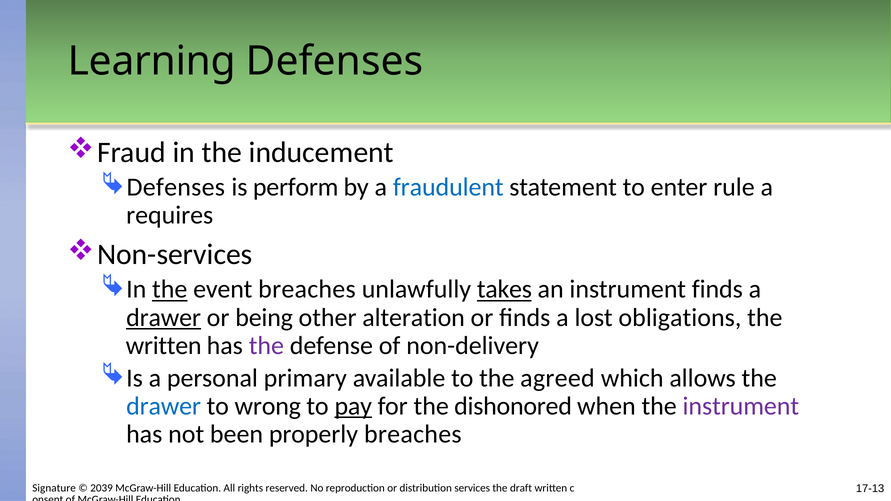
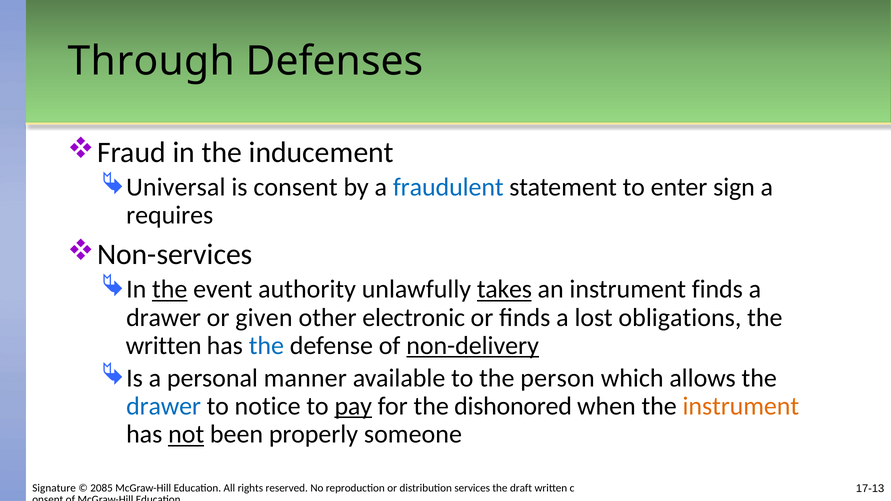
Learning: Learning -> Through
Defenses at (176, 187): Defenses -> Universal
perform: perform -> consent
rule: rule -> sign
event breaches: breaches -> authority
drawer at (164, 318) underline: present -> none
being: being -> given
alteration: alteration -> electronic
the at (266, 346) colour: purple -> blue
non-delivery underline: none -> present
primary: primary -> manner
agreed: agreed -> person
wrong: wrong -> notice
instrument at (741, 406) colour: purple -> orange
not underline: none -> present
properly breaches: breaches -> someone
2039: 2039 -> 2085
